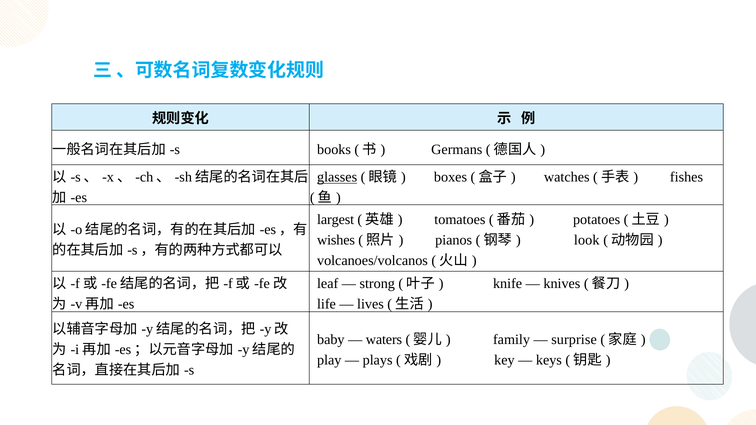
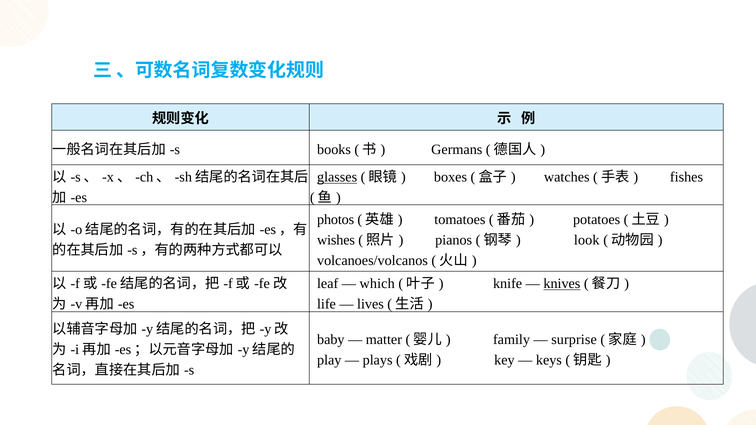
largest: largest -> photos
strong: strong -> which
knives underline: none -> present
waters: waters -> matter
